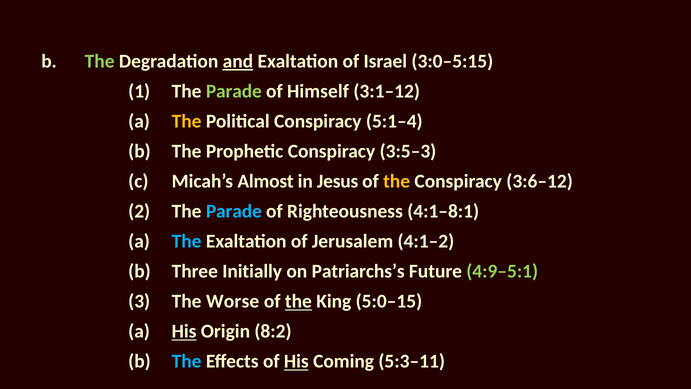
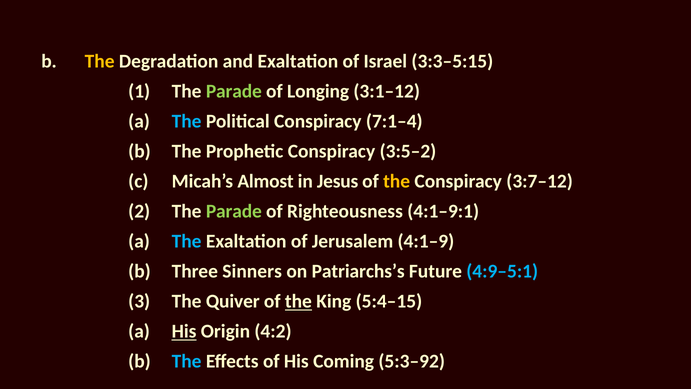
The at (100, 61) colour: light green -> yellow
and underline: present -> none
3:0–5:15: 3:0–5:15 -> 3:3–5:15
Himself: Himself -> Longing
The at (187, 121) colour: yellow -> light blue
5:1–4: 5:1–4 -> 7:1–4
3:5–3: 3:5–3 -> 3:5–2
3:6–12: 3:6–12 -> 3:7–12
Parade at (234, 211) colour: light blue -> light green
4:1–8:1: 4:1–8:1 -> 4:1–9:1
4:1–2: 4:1–2 -> 4:1–9
Initially: Initially -> Sinners
4:9–5:1 colour: light green -> light blue
Worse: Worse -> Quiver
5:0–15: 5:0–15 -> 5:4–15
8:2: 8:2 -> 4:2
His at (296, 361) underline: present -> none
5:3–11: 5:3–11 -> 5:3–92
